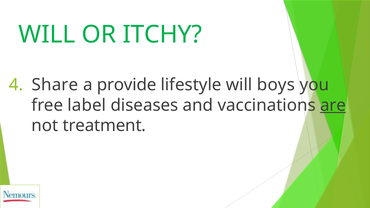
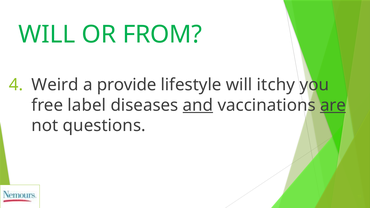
ITCHY: ITCHY -> FROM
Share: Share -> Weird
boys: boys -> itchy
and underline: none -> present
treatment: treatment -> questions
